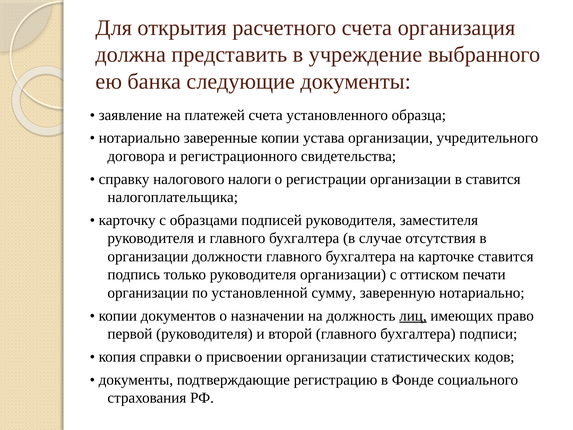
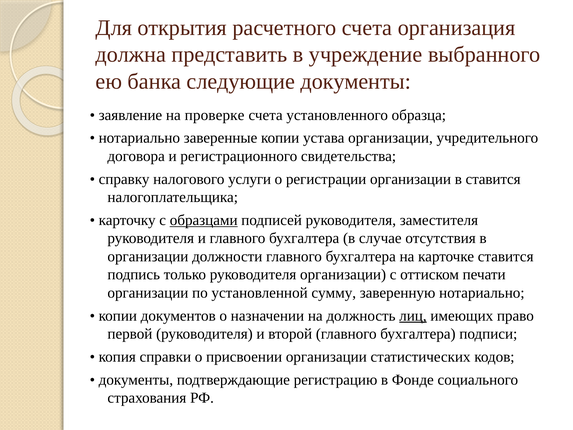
платежей: платежей -> проверке
налоги: налоги -> услуги
образцами underline: none -> present
